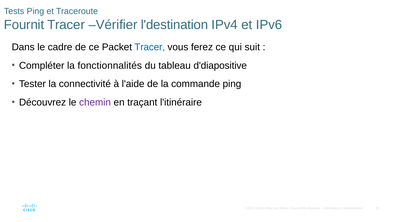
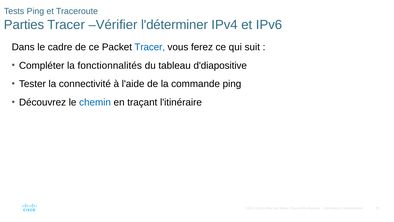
Fournit: Fournit -> Parties
l'destination: l'destination -> l'déterminer
chemin colour: purple -> blue
